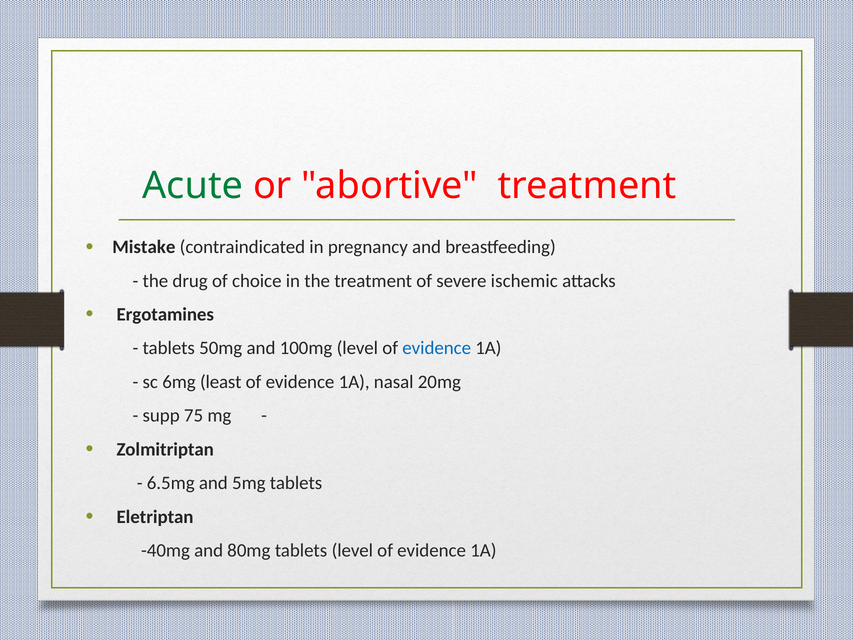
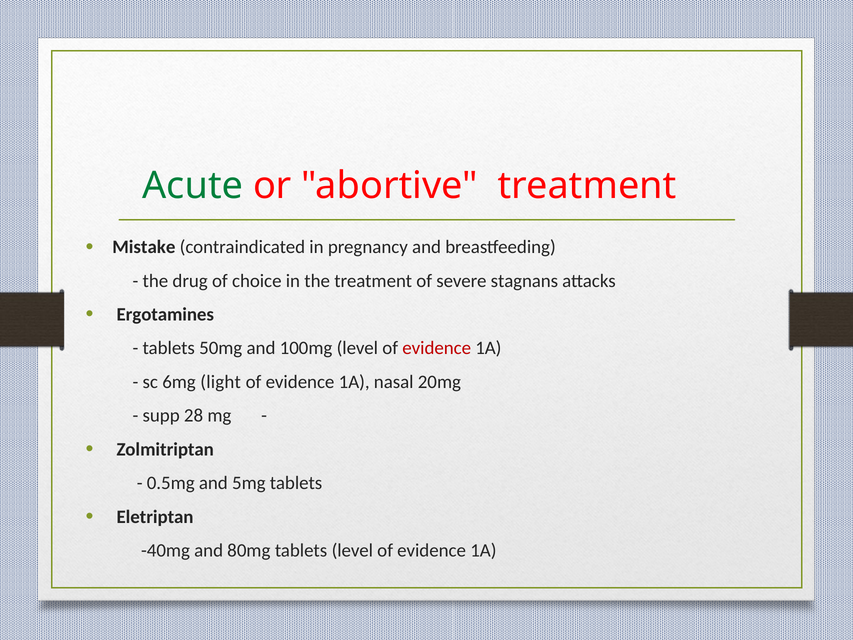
ischemic: ischemic -> stagnans
evidence at (437, 348) colour: blue -> red
least: least -> light
75: 75 -> 28
6.5mg: 6.5mg -> 0.5mg
